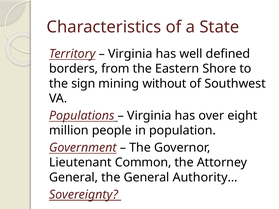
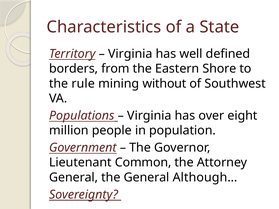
sign: sign -> rule
Authority…: Authority… -> Although…
